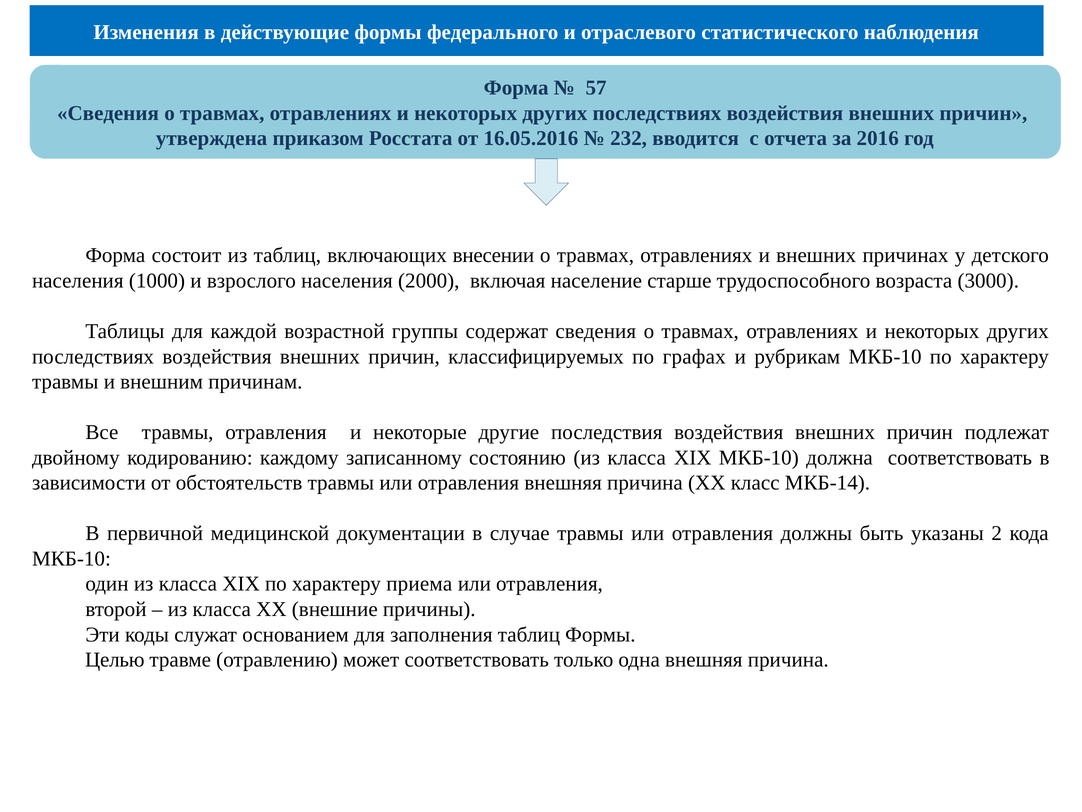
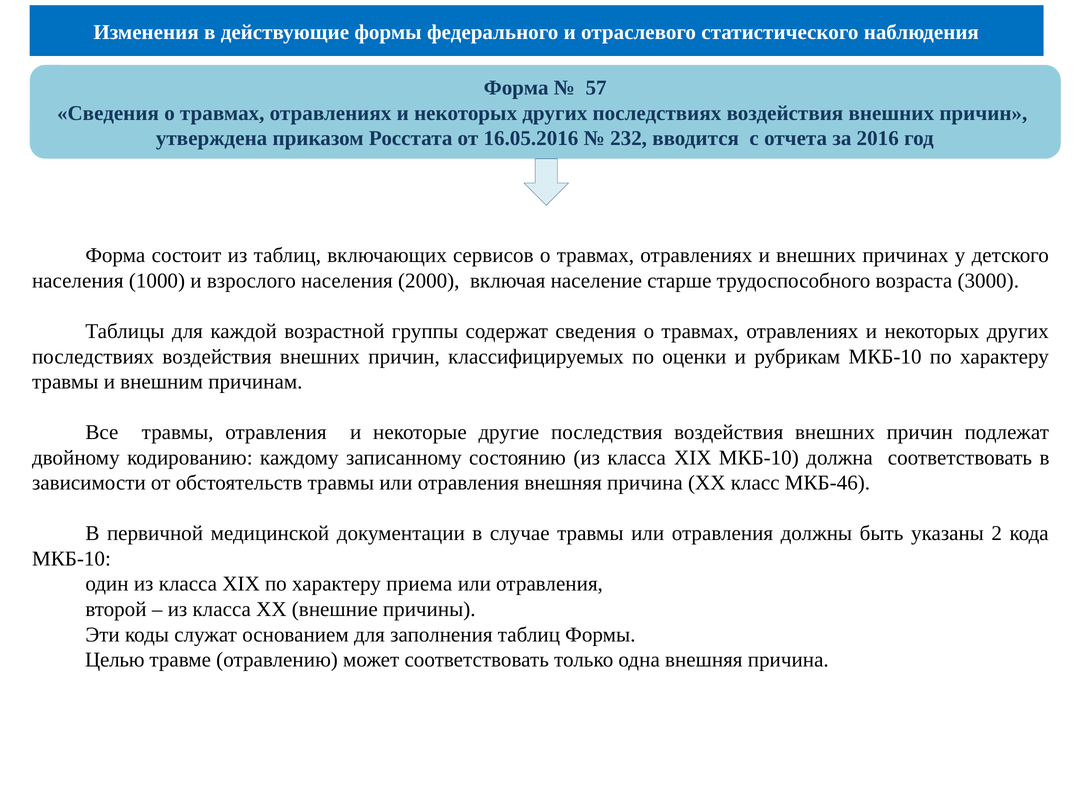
внесении: внесении -> сервисов
графах: графах -> оценки
МКБ-14: МКБ-14 -> МКБ-46
